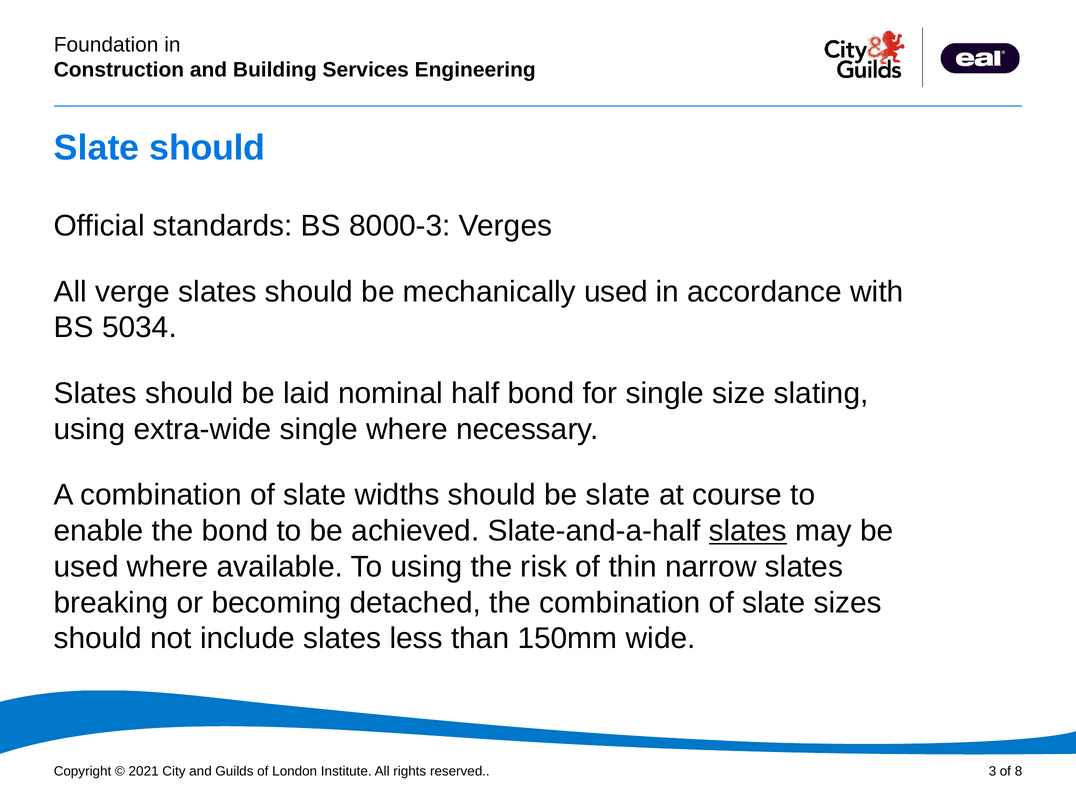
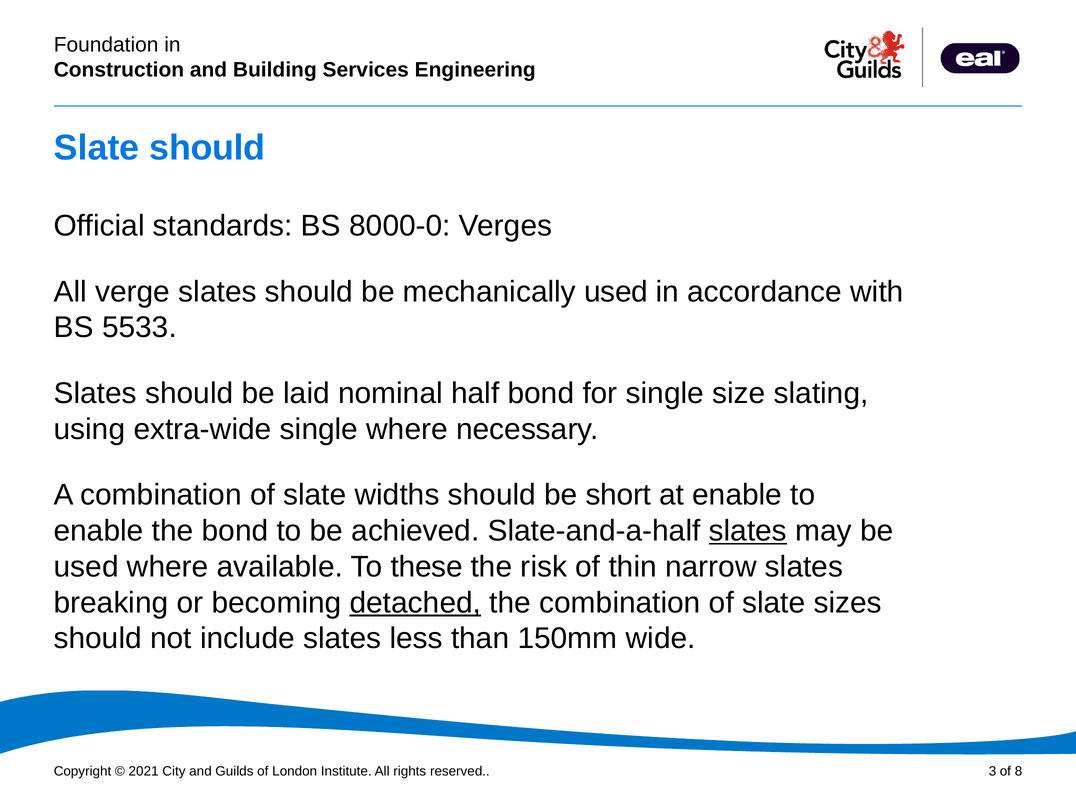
8000-3: 8000-3 -> 8000-0
5034: 5034 -> 5533
be slate: slate -> short
at course: course -> enable
To using: using -> these
detached underline: none -> present
